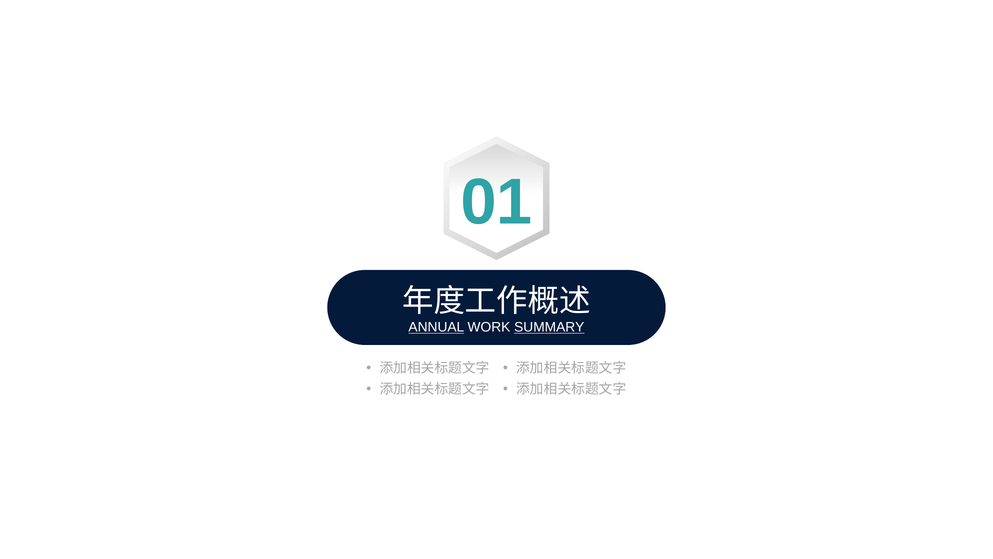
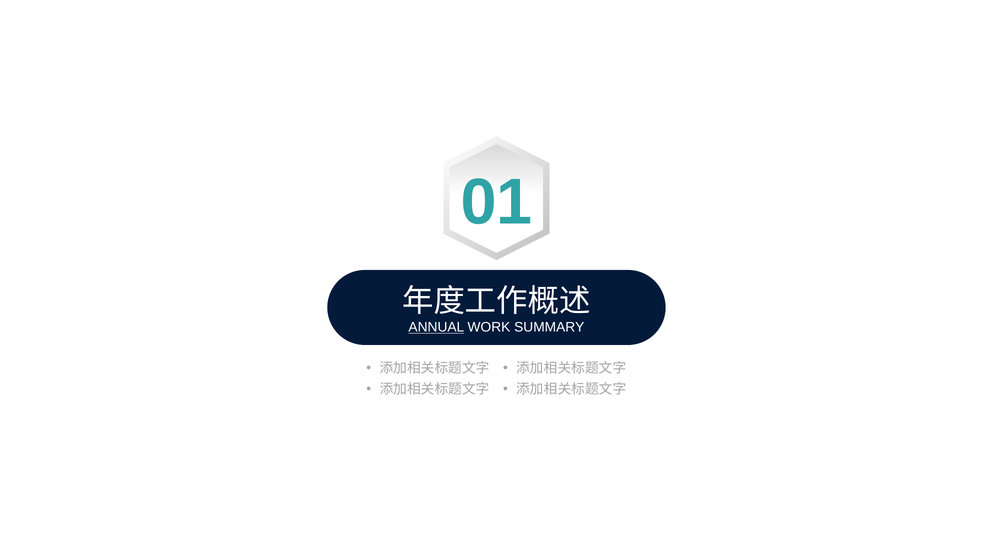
SUMMARY underline: present -> none
